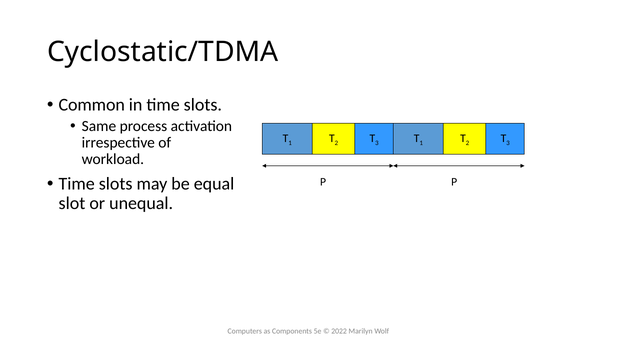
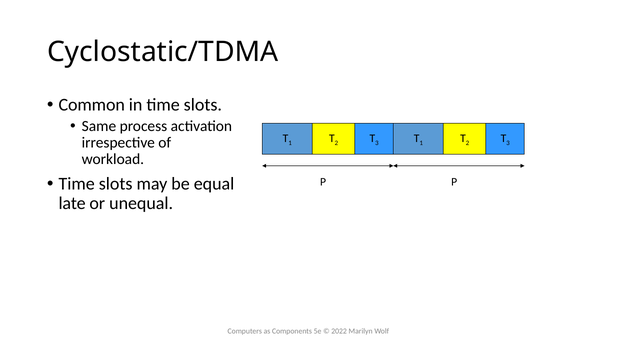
slot: slot -> late
